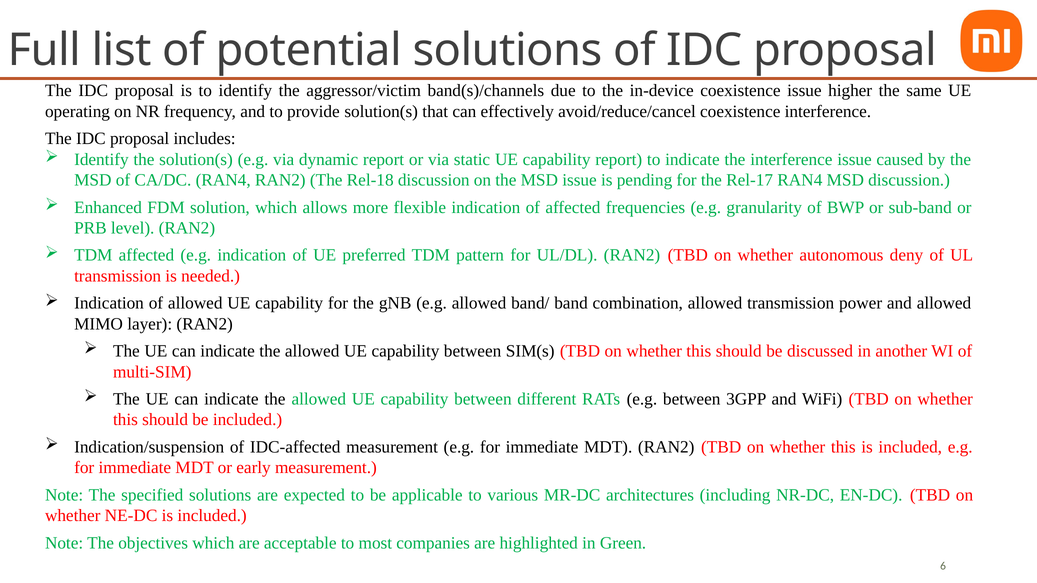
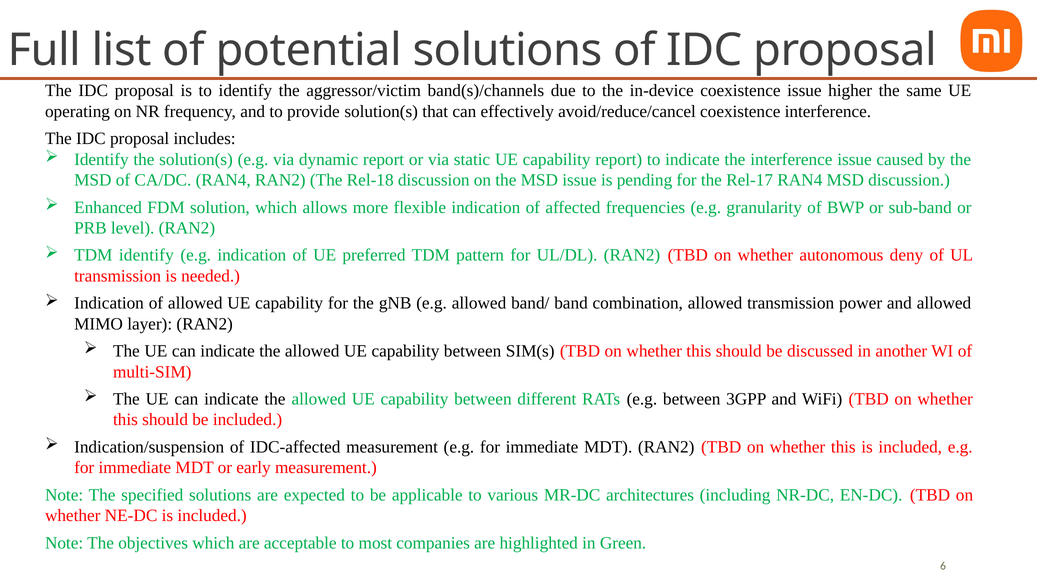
TDM affected: affected -> identify
